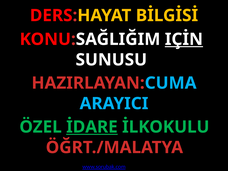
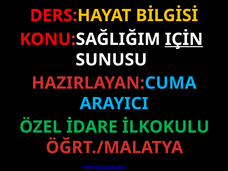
İDARE underline: present -> none
